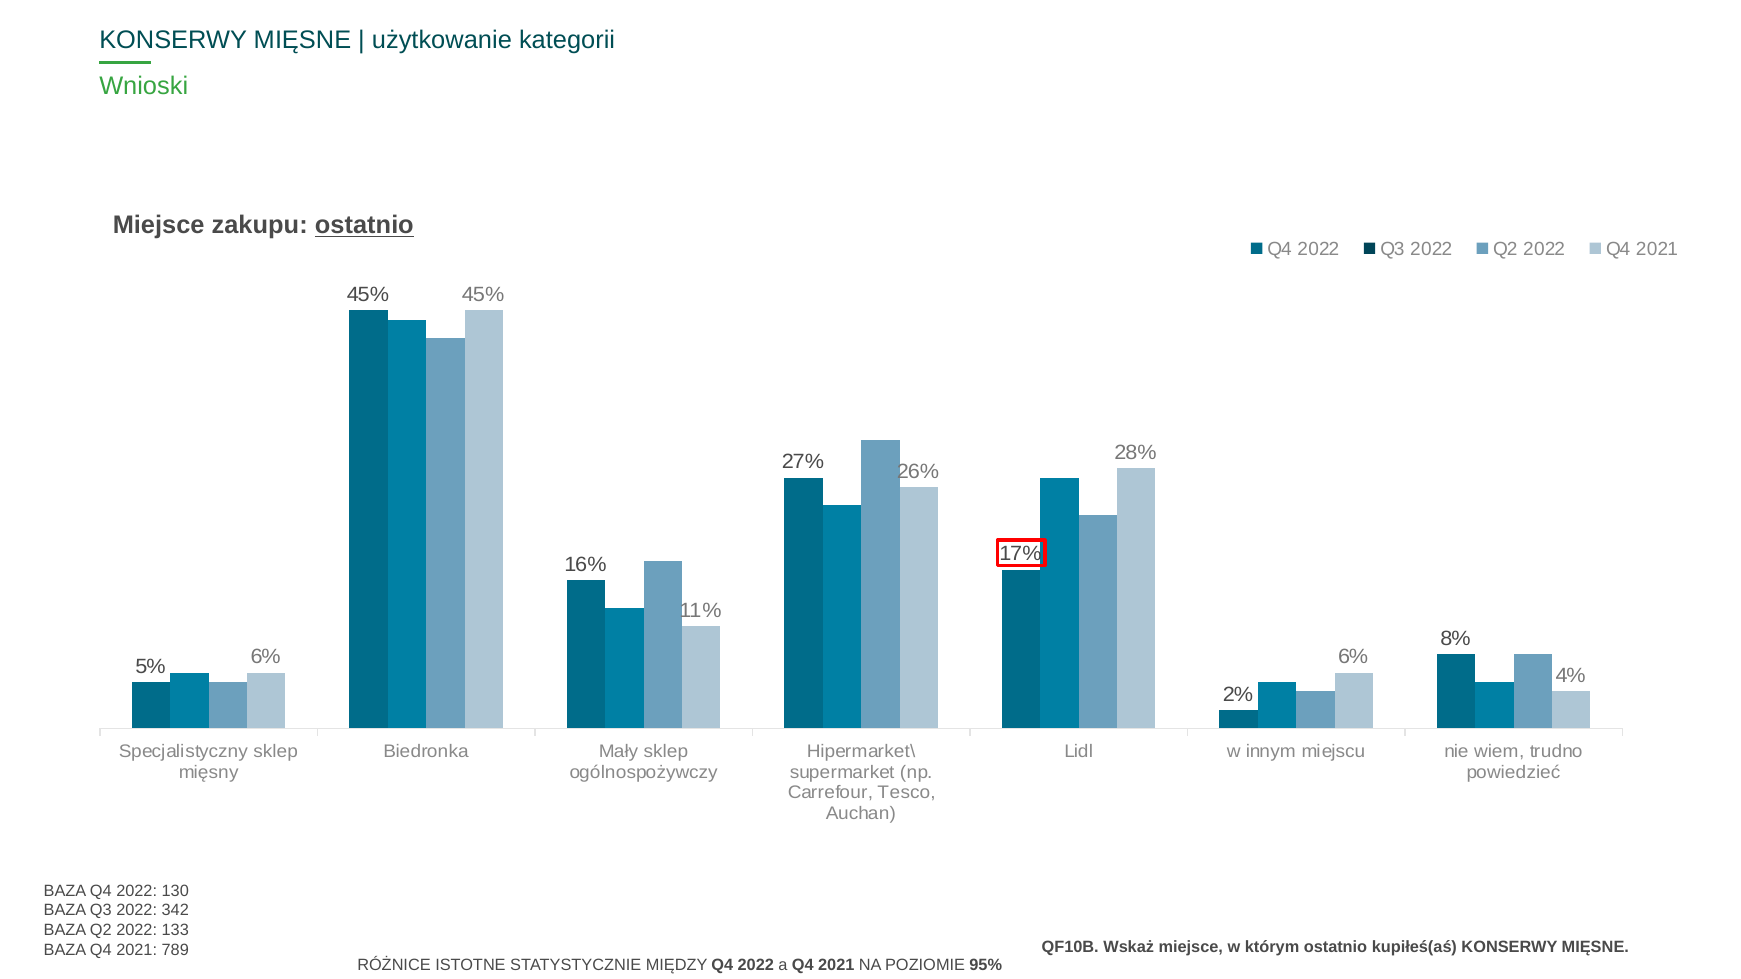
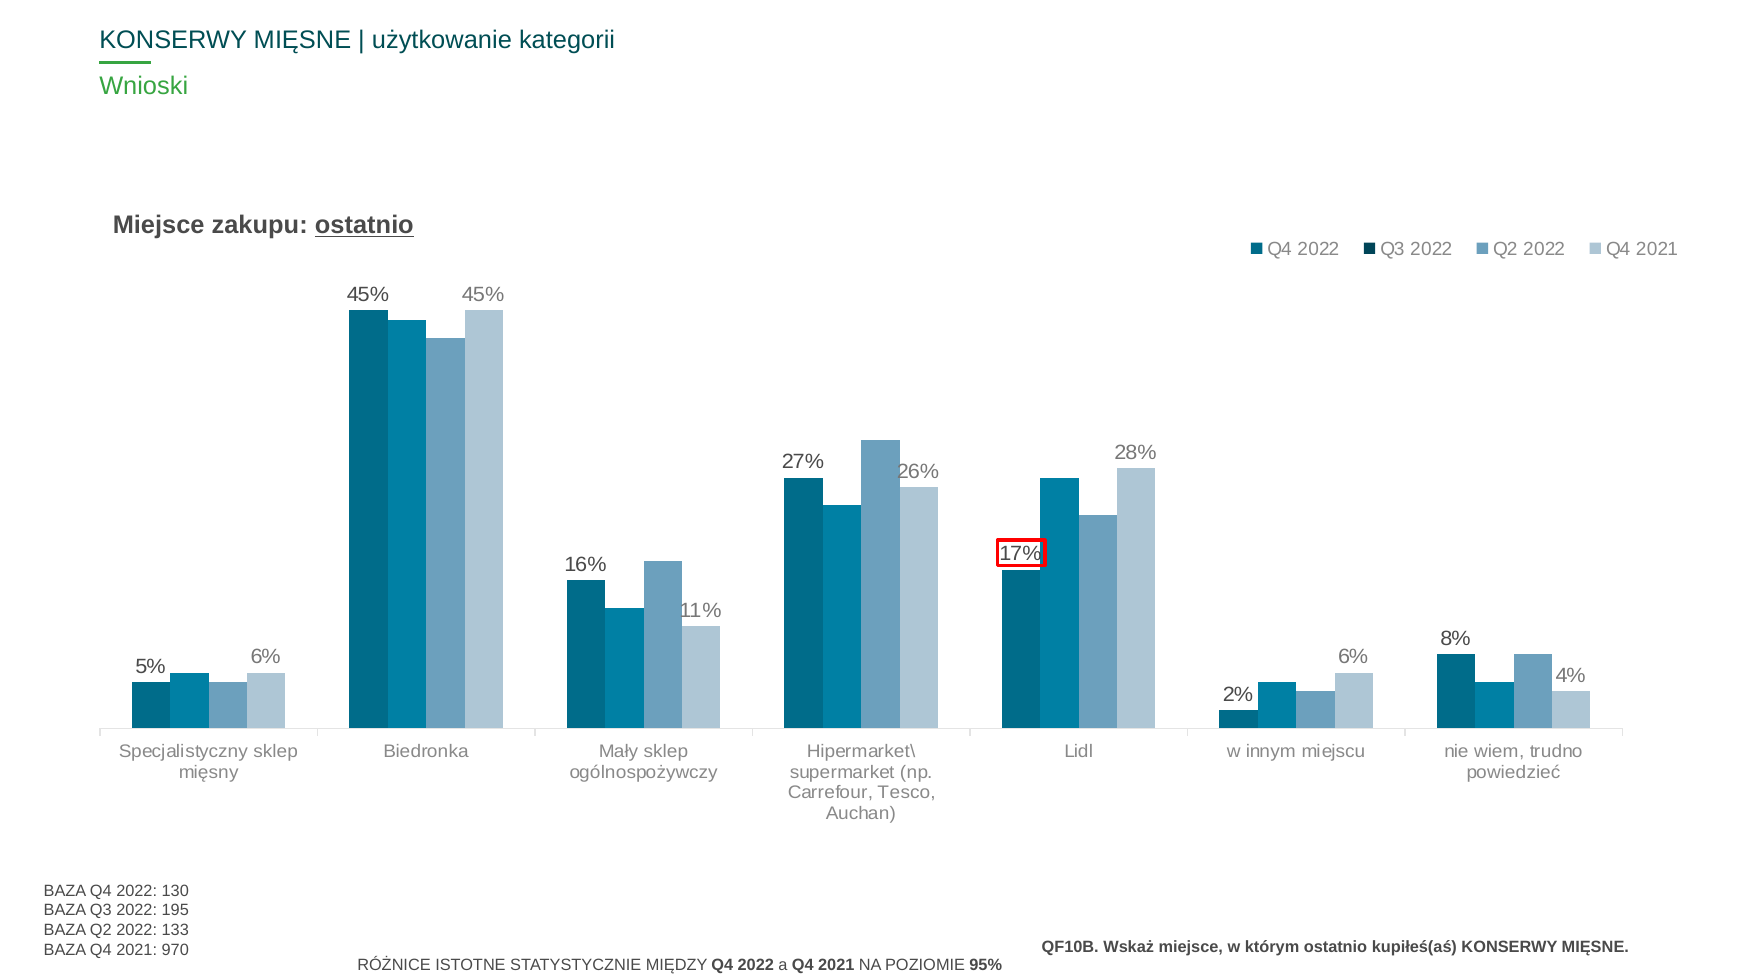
342: 342 -> 195
789: 789 -> 970
